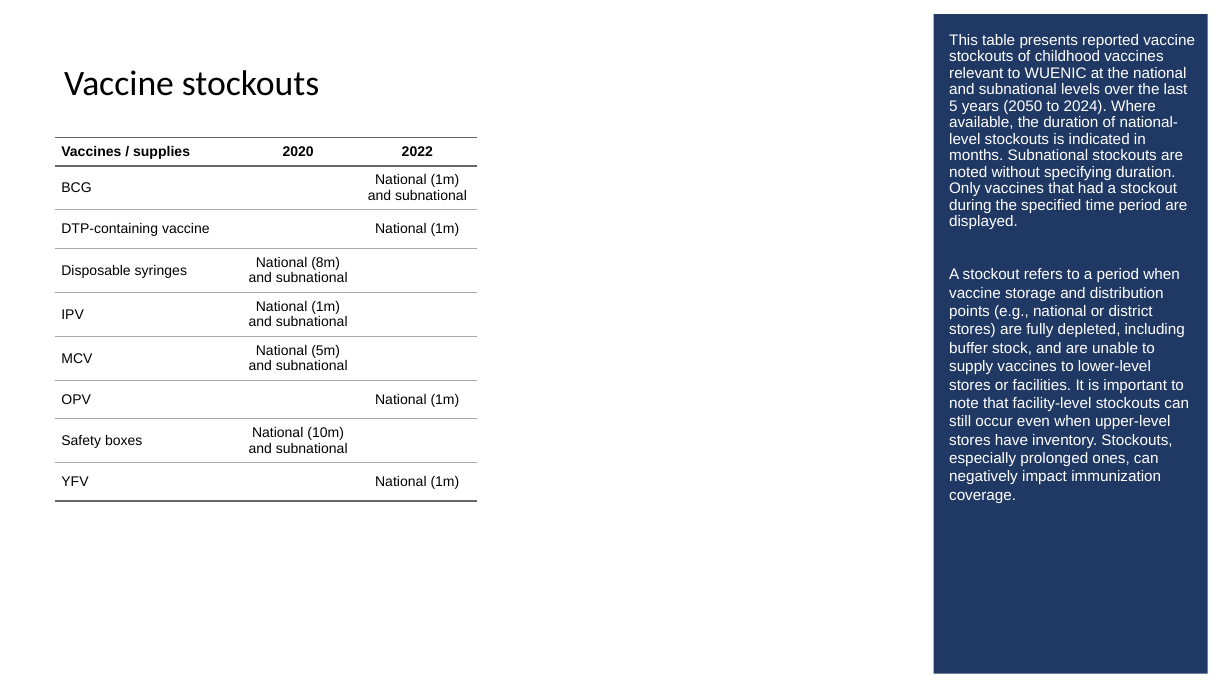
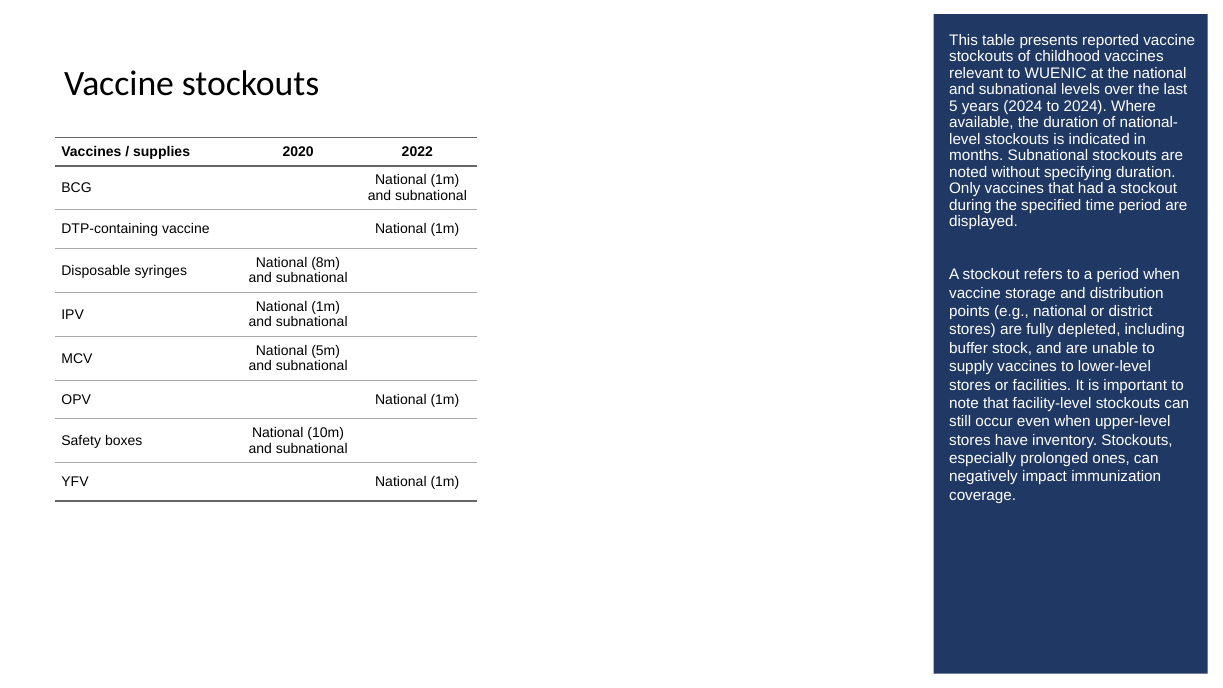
years 2050: 2050 -> 2024
